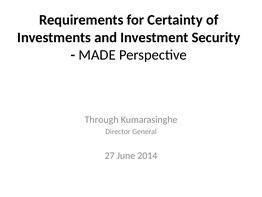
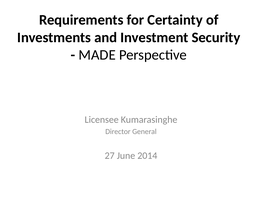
Through: Through -> Licensee
